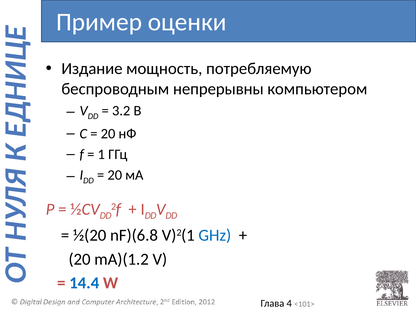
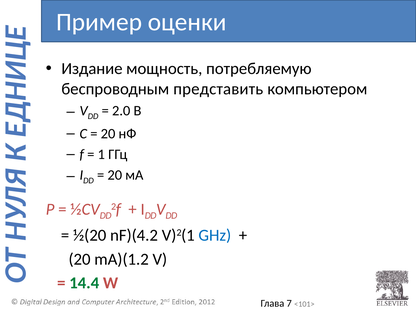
непрерывны: непрерывны -> представить
3.2: 3.2 -> 2.0
nF)(6.8: nF)(6.8 -> nF)(4.2
14.4 colour: blue -> green
4: 4 -> 7
